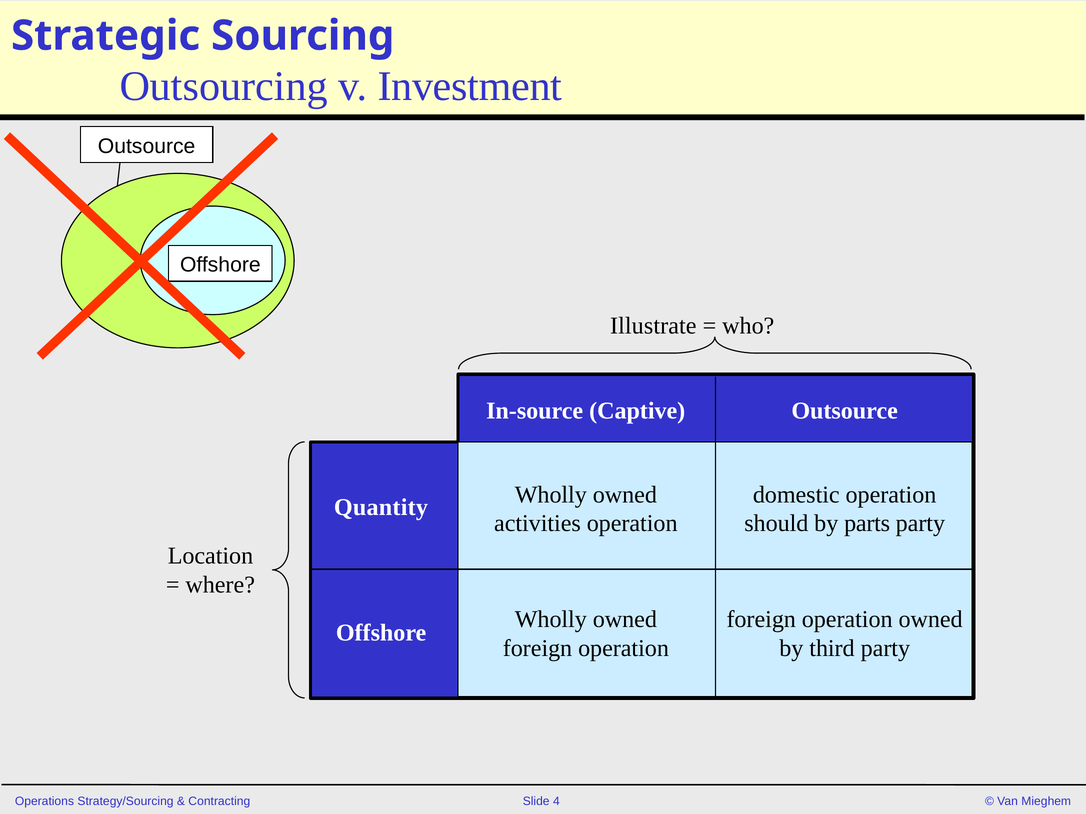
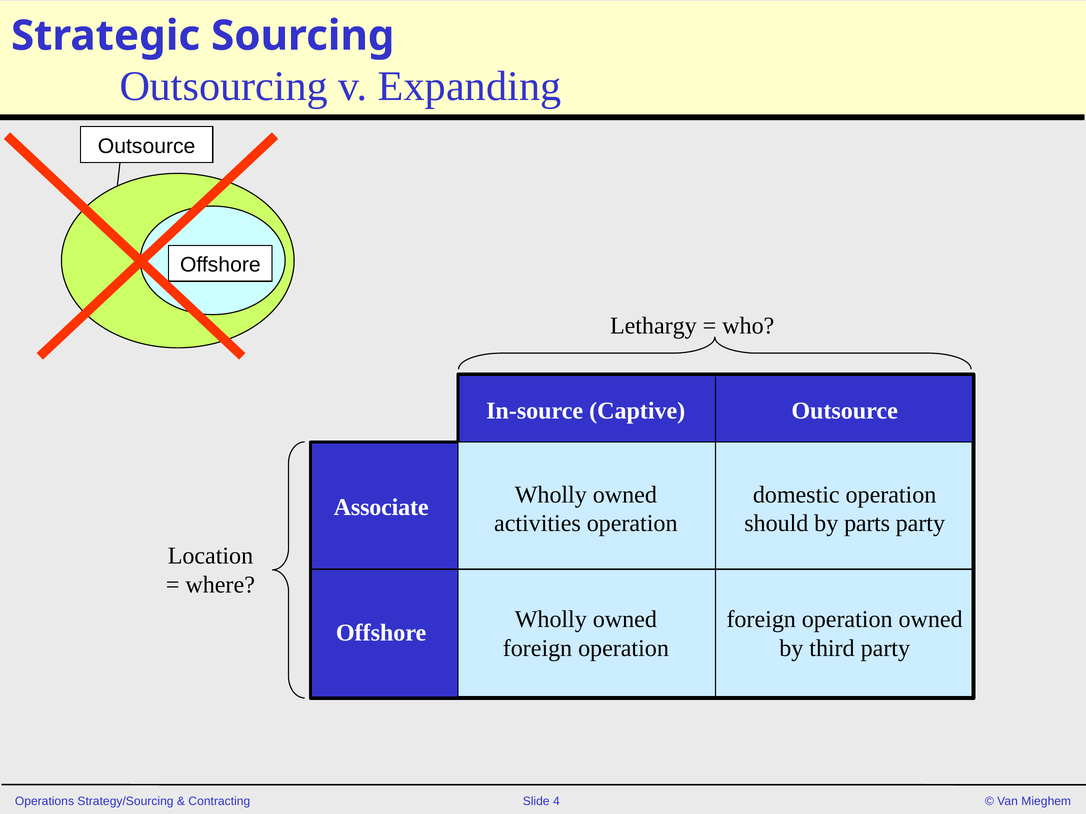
Investment: Investment -> Expanding
Illustrate: Illustrate -> Lethargy
Quantity: Quantity -> Associate
